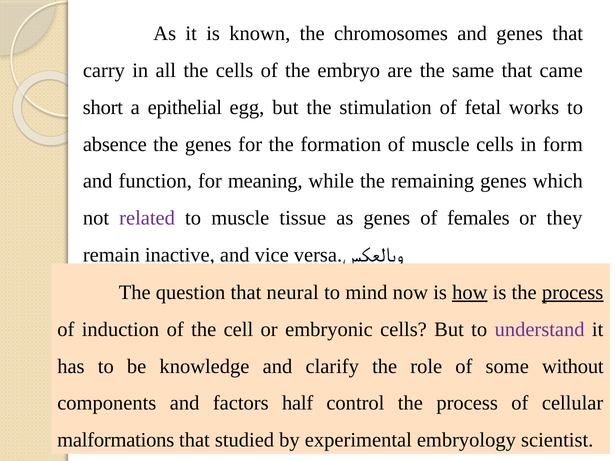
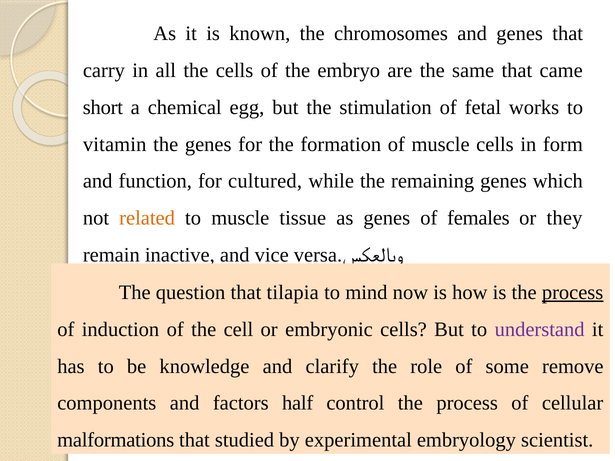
epithelial: epithelial -> chemical
absence: absence -> vitamin
meaning: meaning -> cultured
related colour: purple -> orange
neural: neural -> tilapia
how underline: present -> none
without: without -> remove
